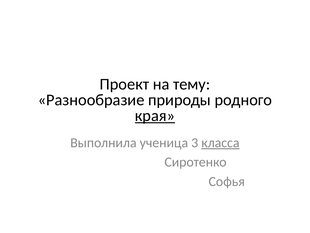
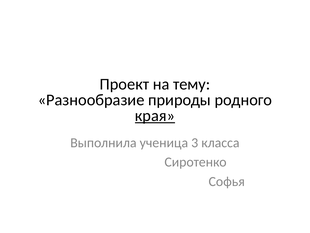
класса underline: present -> none
